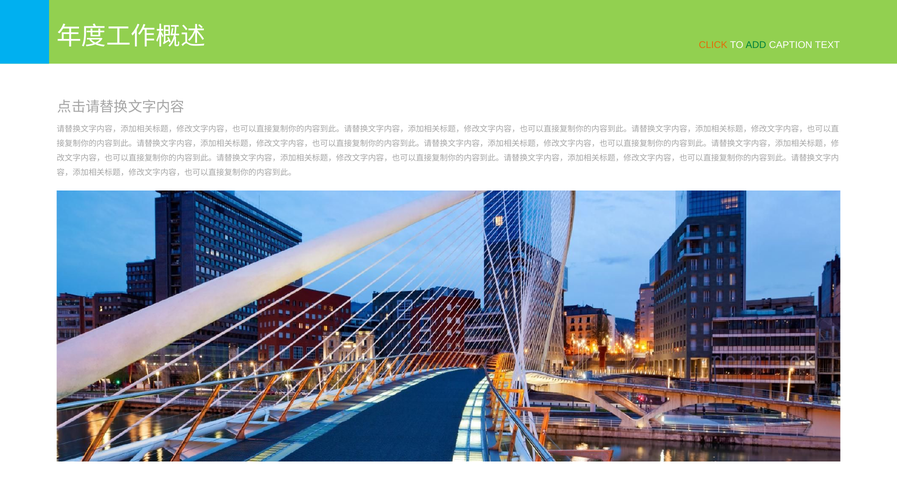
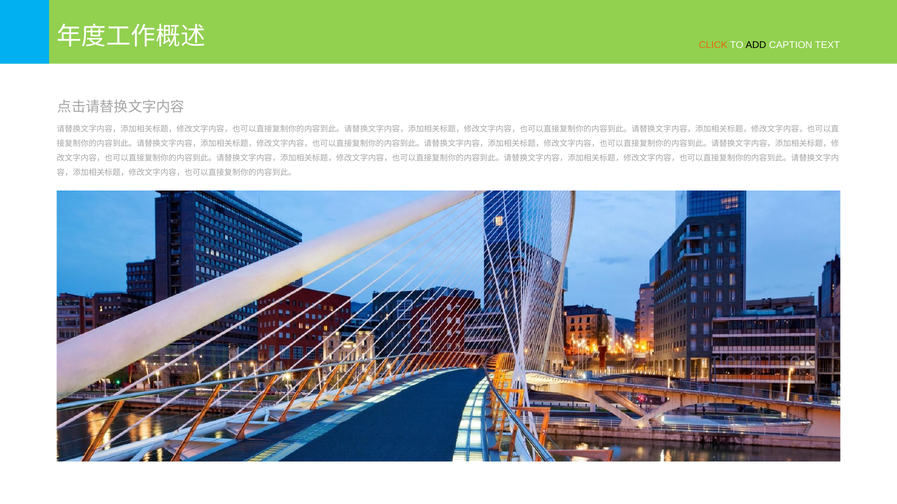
ADD colour: green -> black
